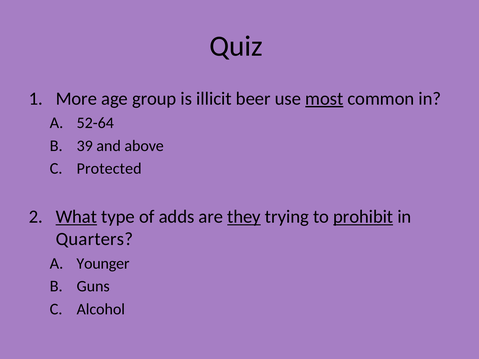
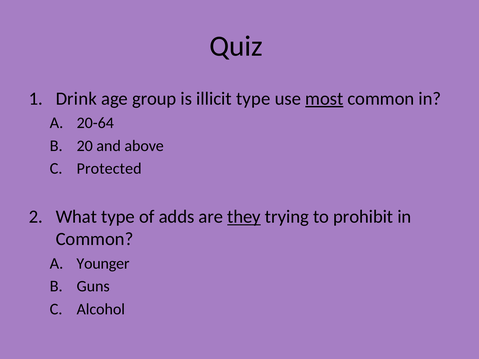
More: More -> Drink
illicit beer: beer -> type
52-64: 52-64 -> 20-64
39: 39 -> 20
What underline: present -> none
prohibit underline: present -> none
Quarters at (94, 239): Quarters -> Common
